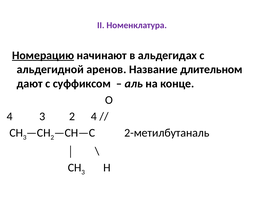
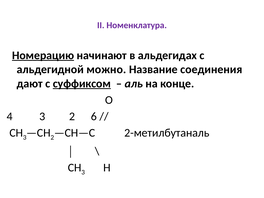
аренов: аренов -> можно
длительном: длительном -> соединения
суффиксом underline: none -> present
2 4: 4 -> 6
